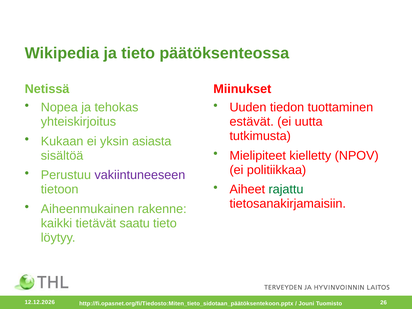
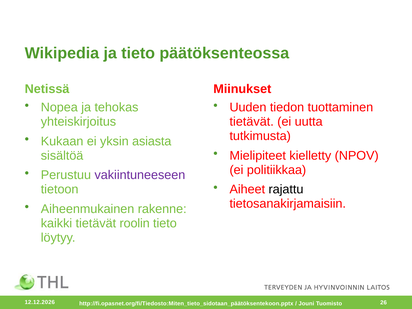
estävät at (252, 122): estävät -> tietävät
rajattu colour: green -> black
saatu: saatu -> roolin
